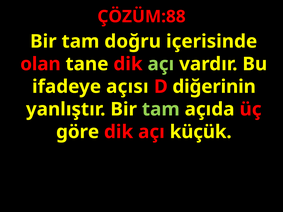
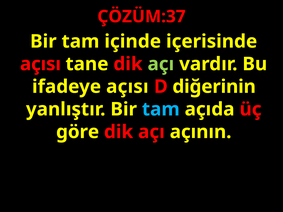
ÇÖZÜM:88: ÇÖZÜM:88 -> ÇÖZÜM:37
doğru: doğru -> içinde
olan at (40, 64): olan -> açısı
tam at (161, 109) colour: light green -> light blue
küçük: küçük -> açının
